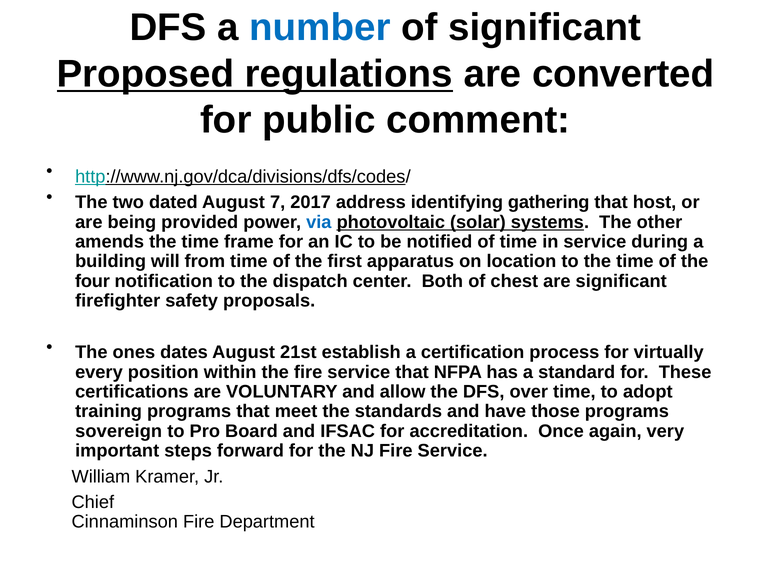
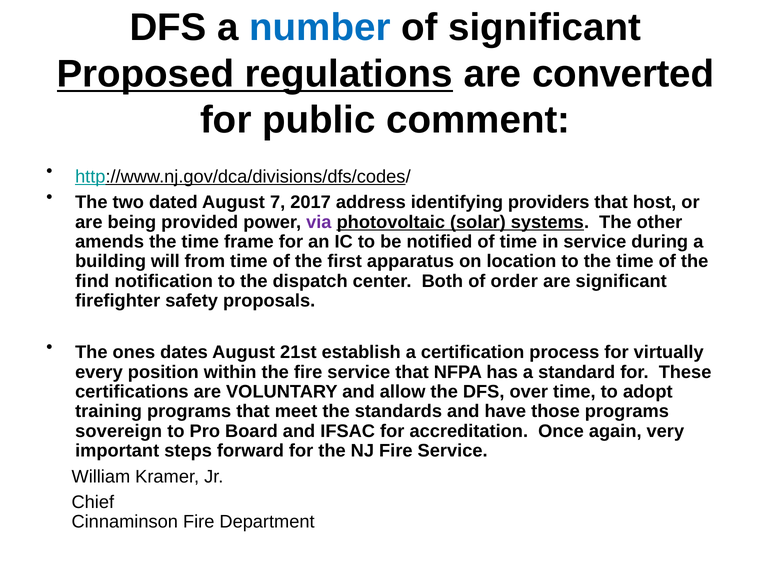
gathering: gathering -> providers
via colour: blue -> purple
four: four -> find
chest: chest -> order
